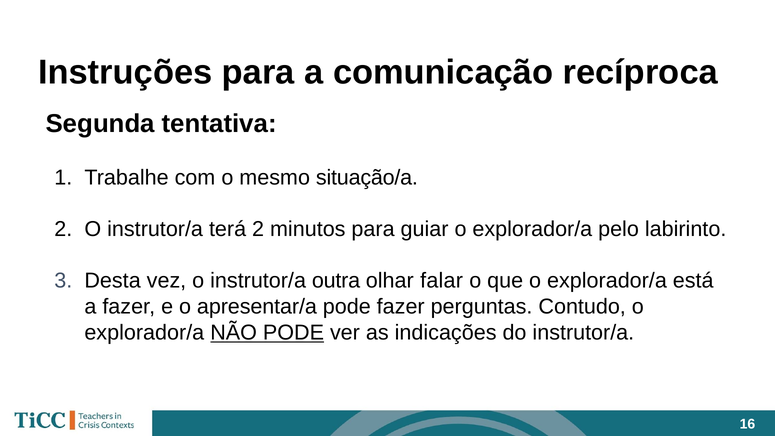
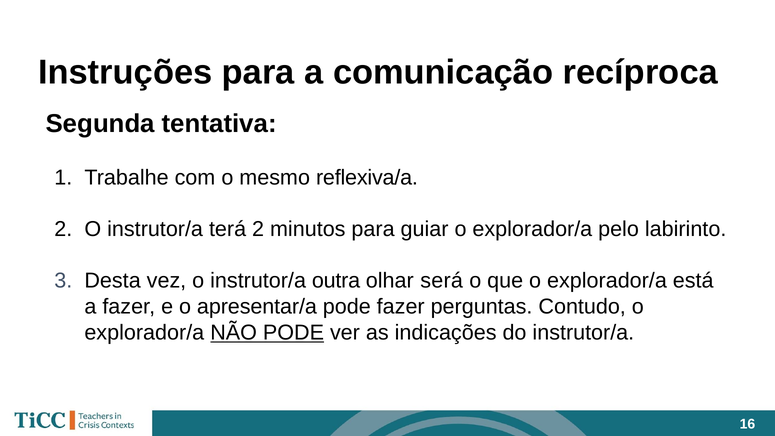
situação/a: situação/a -> reflexiva/a
falar: falar -> será
